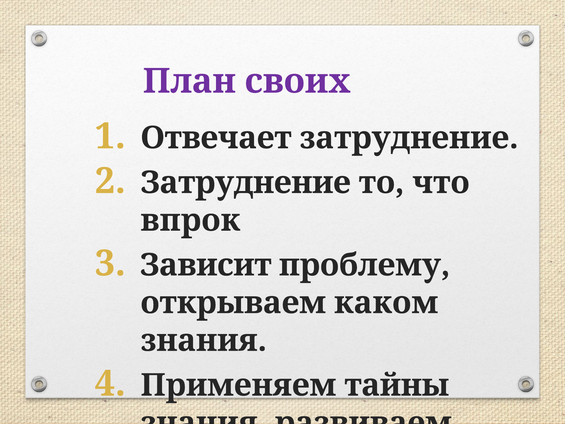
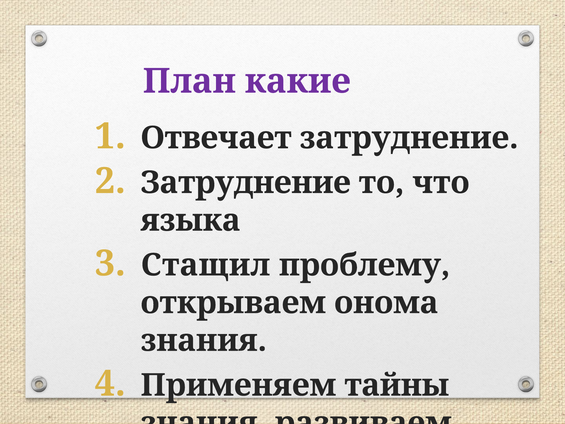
своих: своих -> какие
впрок: впрок -> языка
Зависит: Зависит -> Стащил
каком: каком -> онома
